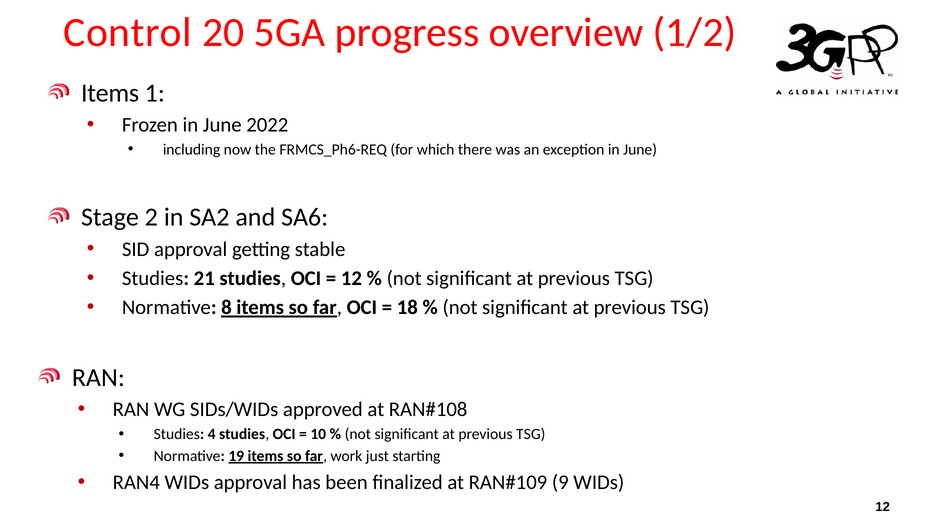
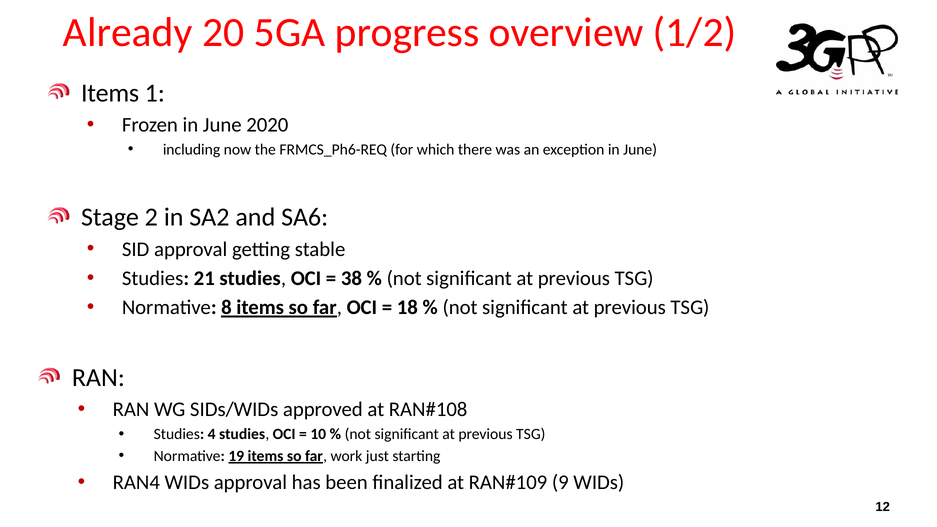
Control: Control -> Already
2022: 2022 -> 2020
12 at (351, 278): 12 -> 38
